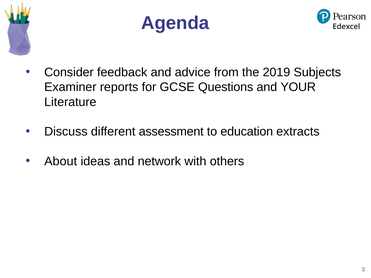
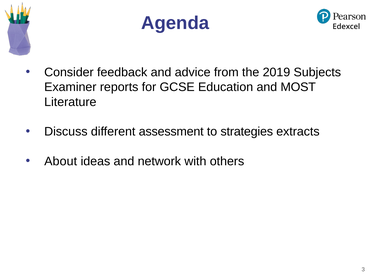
Questions: Questions -> Education
YOUR: YOUR -> MOST
education: education -> strategies
